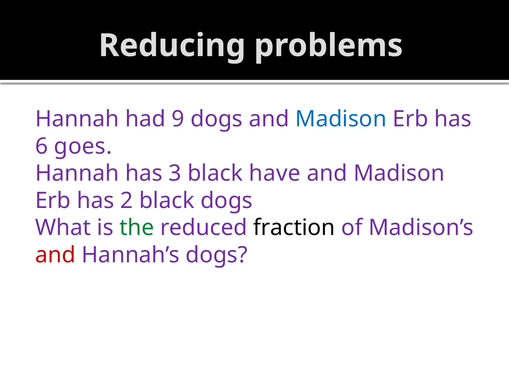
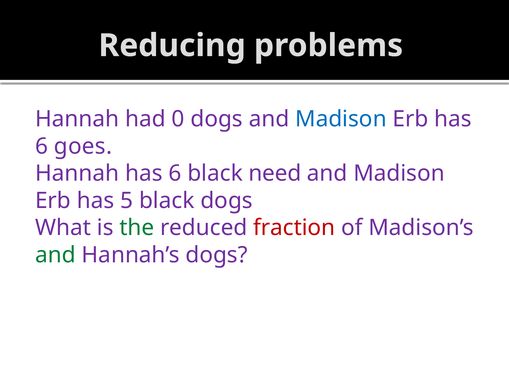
9: 9 -> 0
Hannah has 3: 3 -> 6
have: have -> need
2: 2 -> 5
fraction colour: black -> red
and at (55, 255) colour: red -> green
